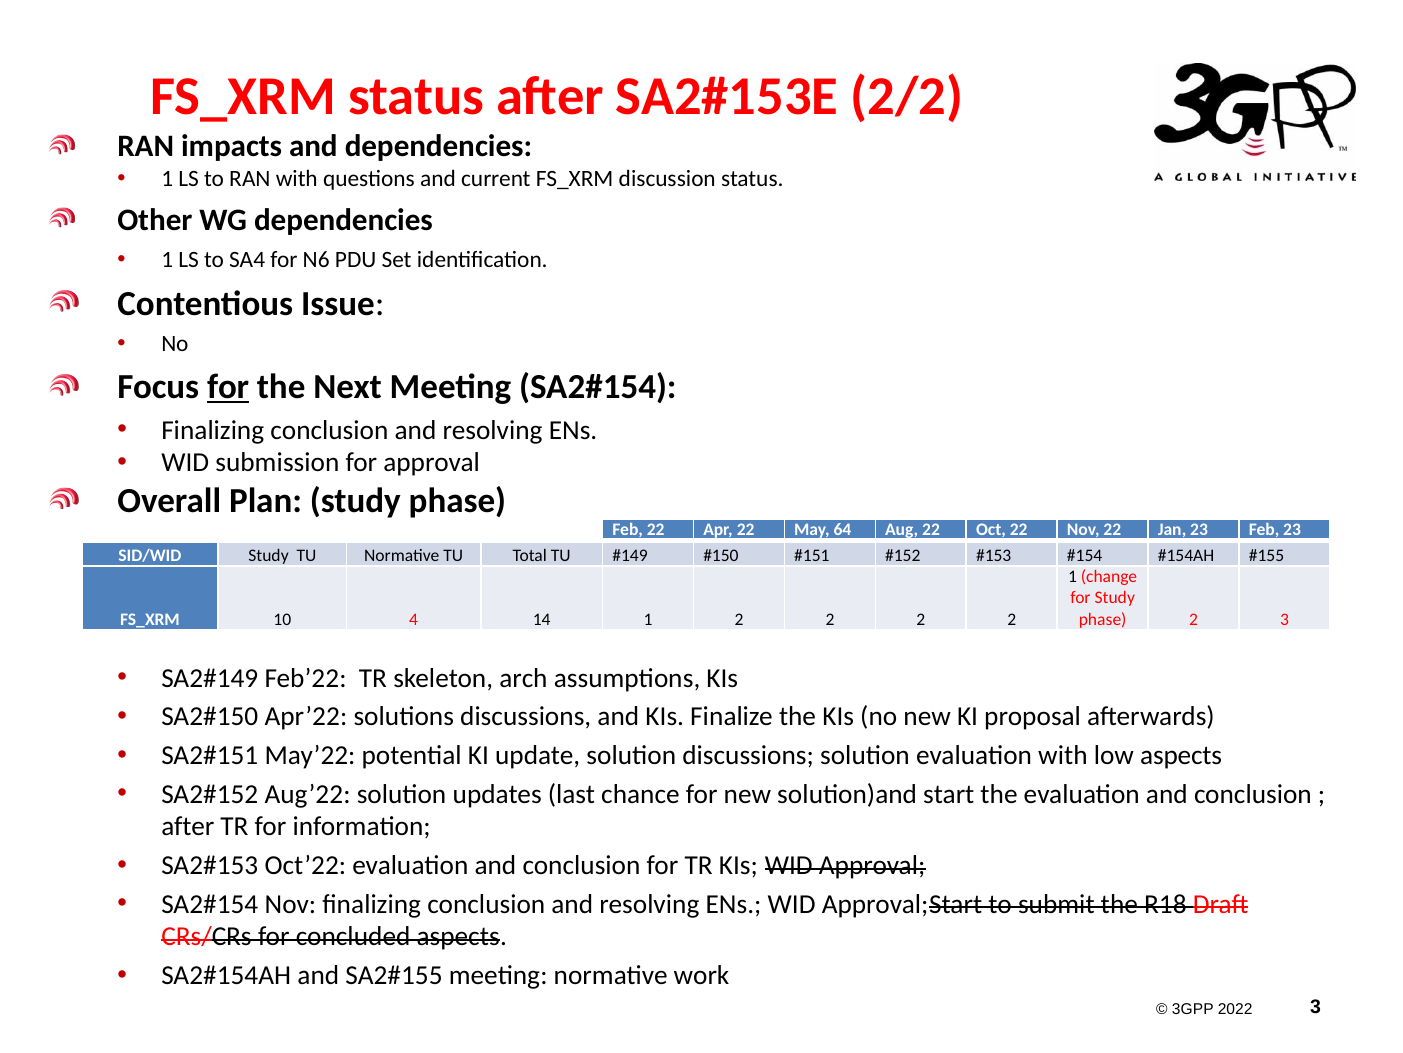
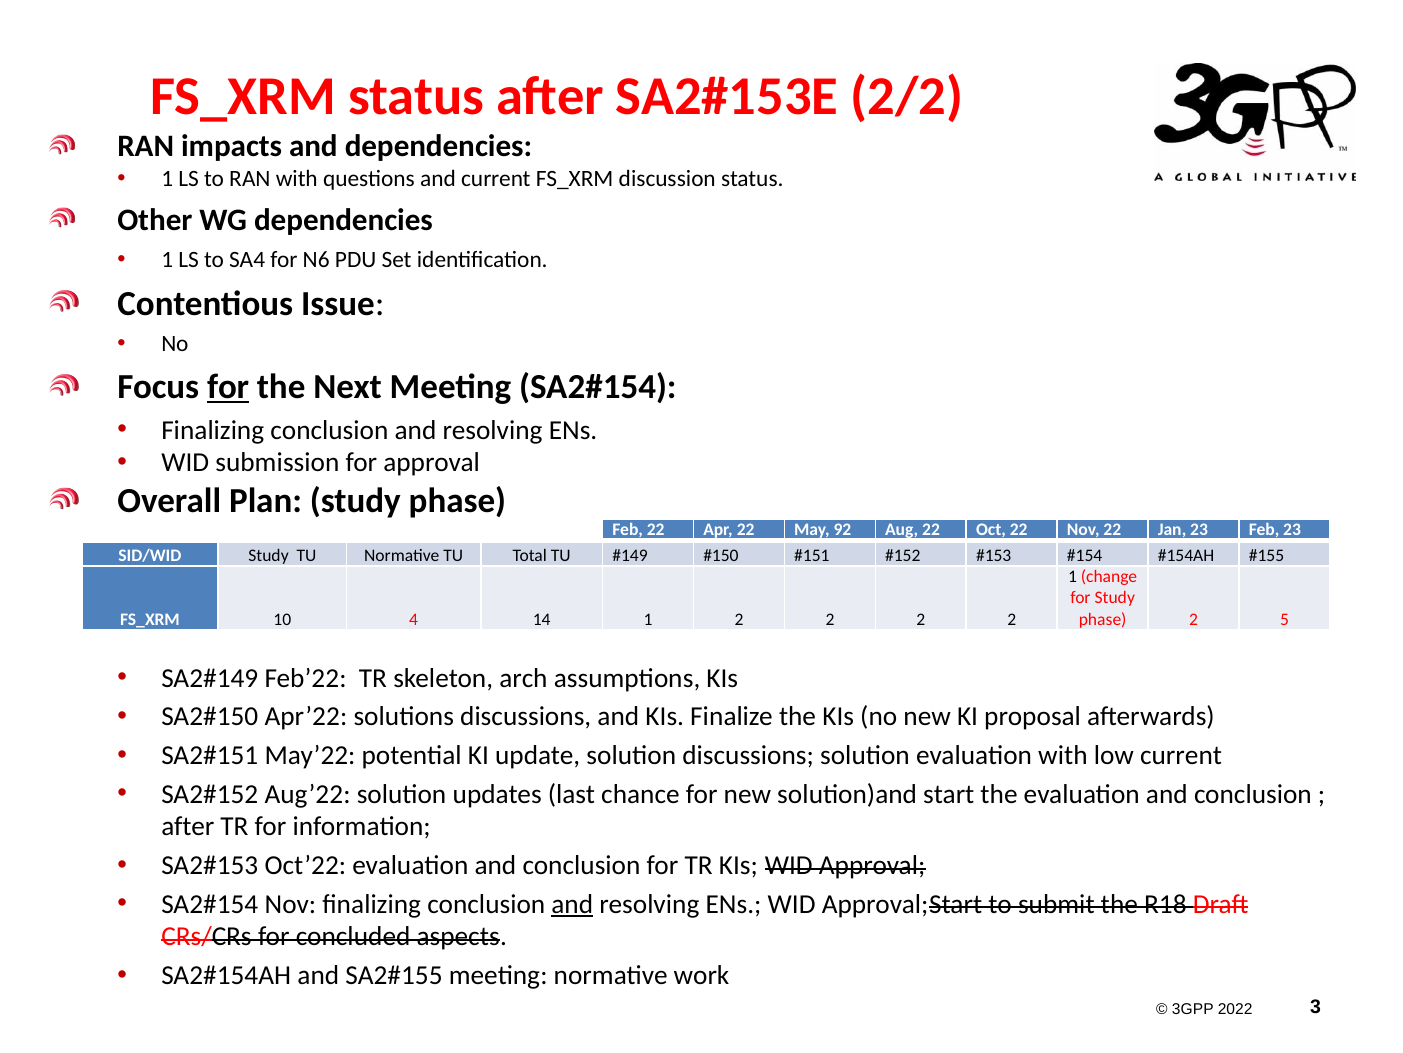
64: 64 -> 92
2 3: 3 -> 5
low aspects: aspects -> current
and at (572, 903) underline: none -> present
